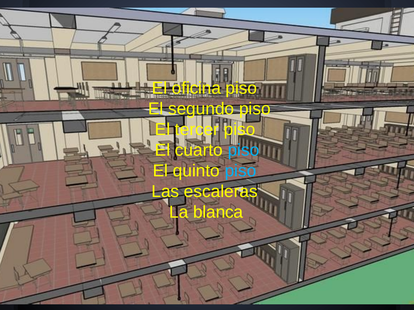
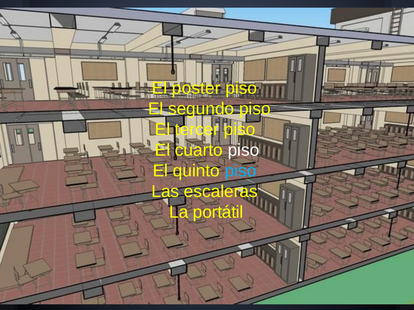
oficina: oficina -> poster
piso at (243, 150) colour: light blue -> white
blanca: blanca -> portátil
